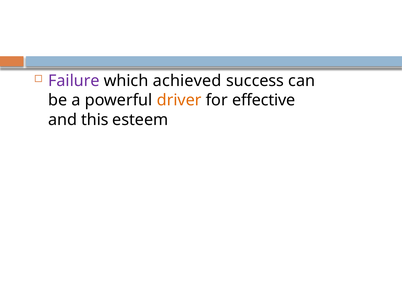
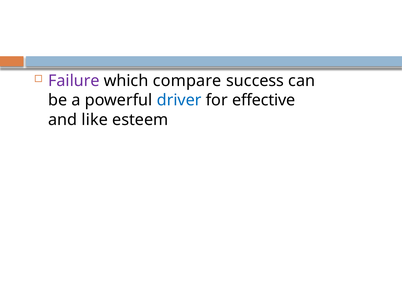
achieved: achieved -> compare
driver colour: orange -> blue
this: this -> like
